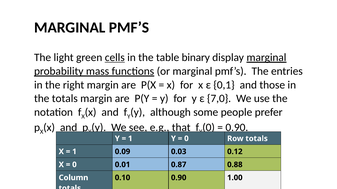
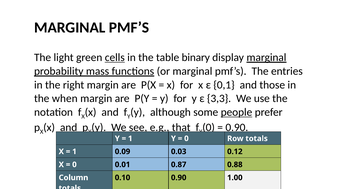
the totals: totals -> when
7,0: 7,0 -> 3,3
people underline: none -> present
